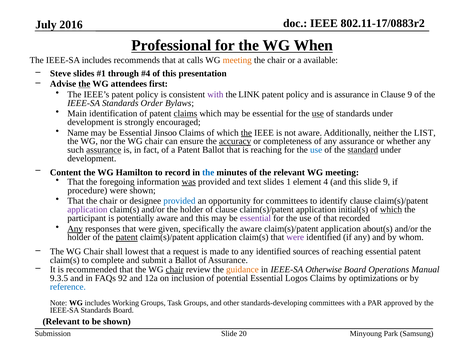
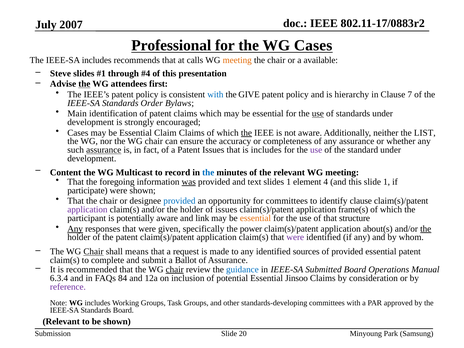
2016: 2016 -> 2007
WG When: When -> Cases
with at (215, 94) colour: purple -> blue
LINK: LINK -> GIVE
is assurance: assurance -> hierarchy
Clause 9: 9 -> 7
claims at (185, 114) underline: present -> none
Name at (78, 133): Name -> Cases
Jinsoo: Jinsoo -> Claim
accuracy underline: present -> none
Patent Ballot: Ballot -> Issues
is reaching: reaching -> includes
use at (316, 150) colour: blue -> purple
standard underline: present -> none
Hamilton: Hamilton -> Multicast
slide 9: 9 -> 1
procedure: procedure -> participate
of clause: clause -> issues
initial(s: initial(s -> frame(s
which at (391, 210) underline: present -> none
aware and this: this -> link
essential at (255, 218) colour: purple -> orange
recorded: recorded -> structure
the aware: aware -> power
the at (426, 229) underline: none -> present
patent at (127, 237) underline: present -> none
Chair at (93, 252) underline: none -> present
lowest: lowest -> means
of reaching: reaching -> provided
guidance colour: orange -> blue
Otherwise: Otherwise -> Submitted
9.3.5: 9.3.5 -> 6.3.4
92: 92 -> 84
Logos: Logos -> Jinsoo
optimizations: optimizations -> consideration
reference colour: blue -> purple
